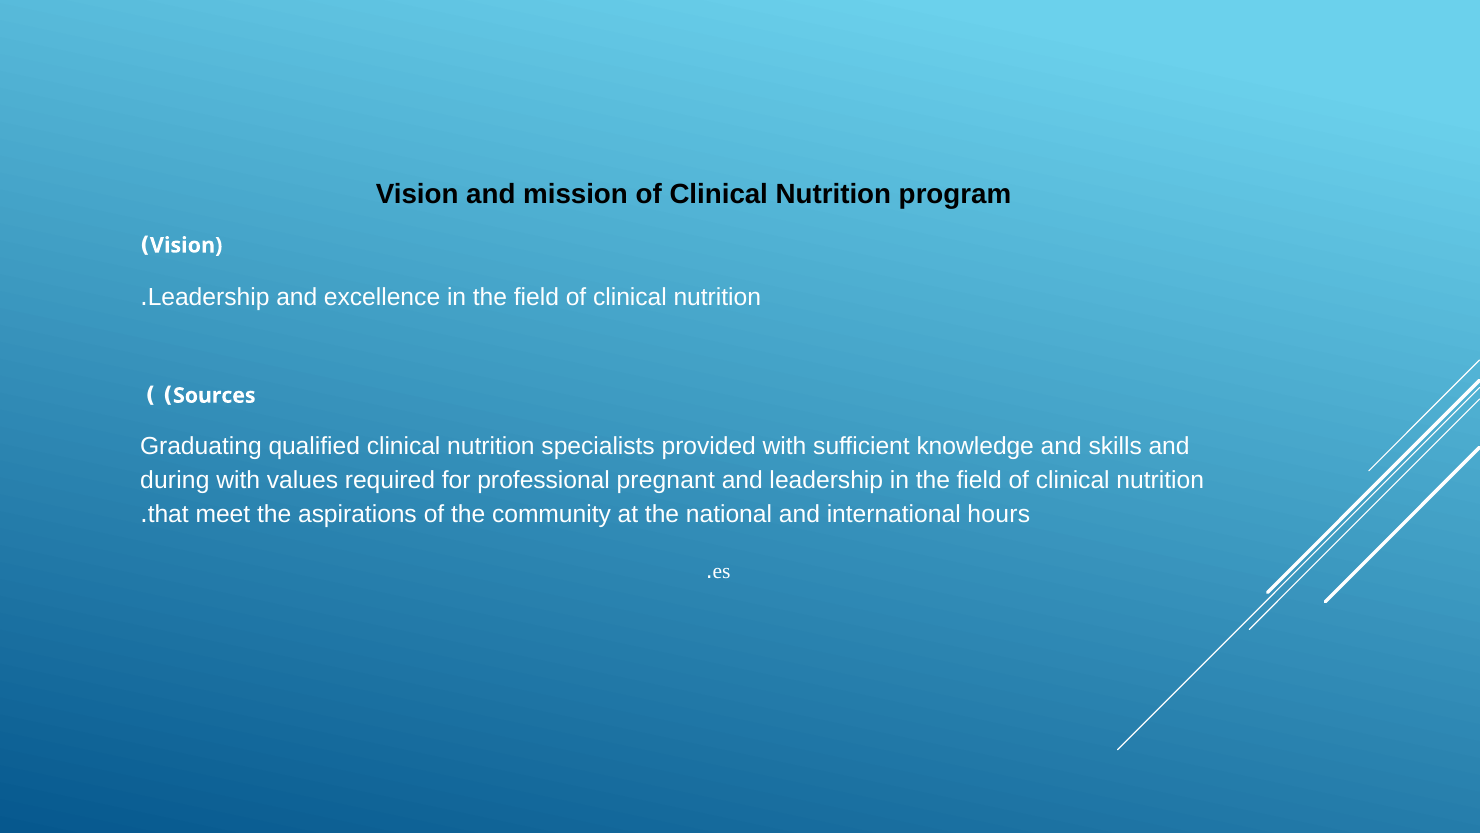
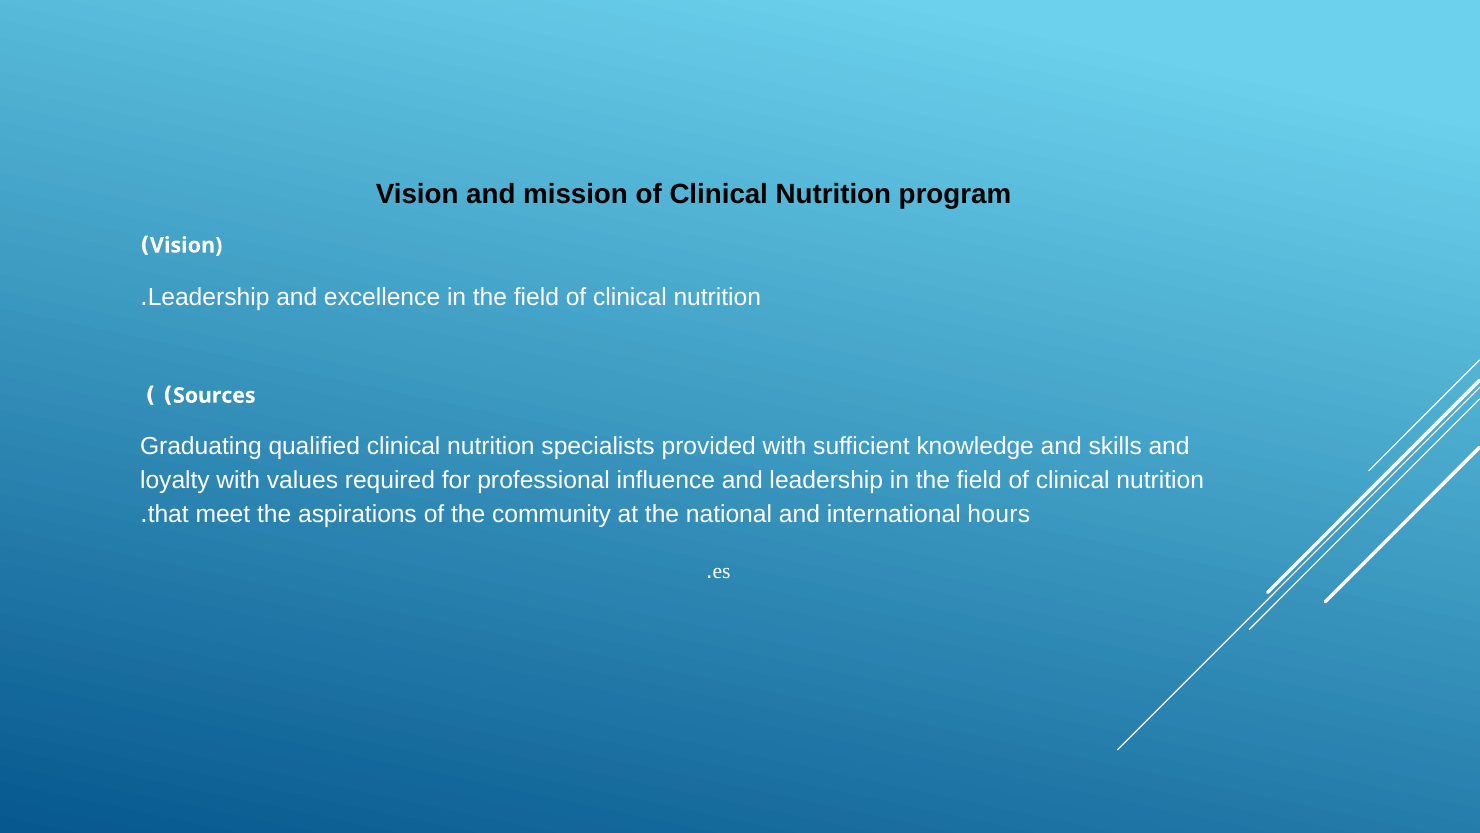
during: during -> loyalty
pregnant: pregnant -> influence
